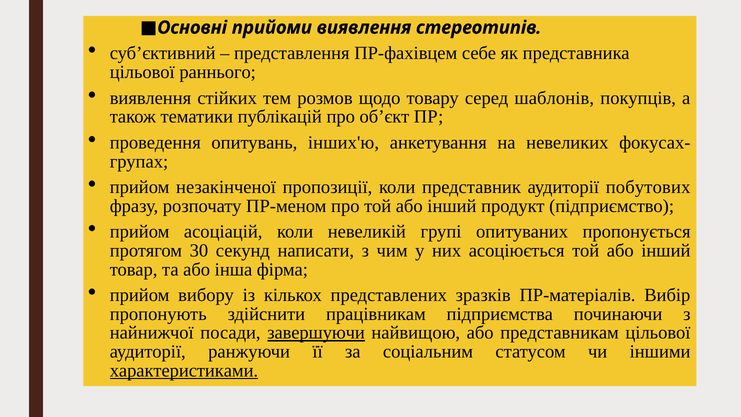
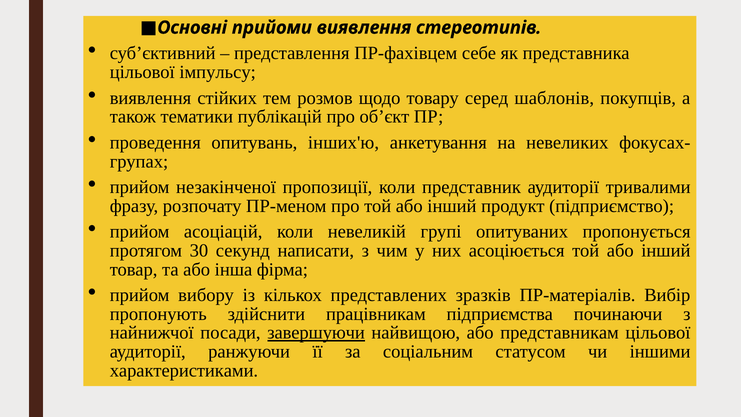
раннього: раннього -> імпульсу
побутових: побутових -> тривалими
характеристиками underline: present -> none
